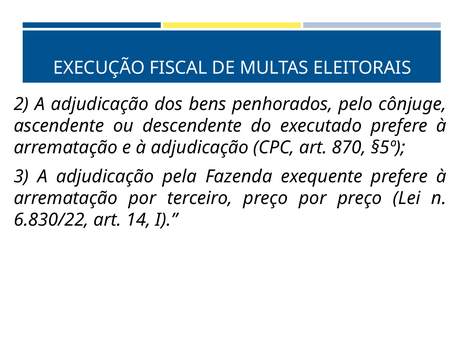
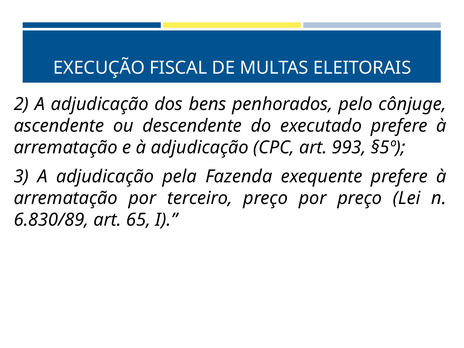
870: 870 -> 993
6.830/22: 6.830/22 -> 6.830/89
14: 14 -> 65
